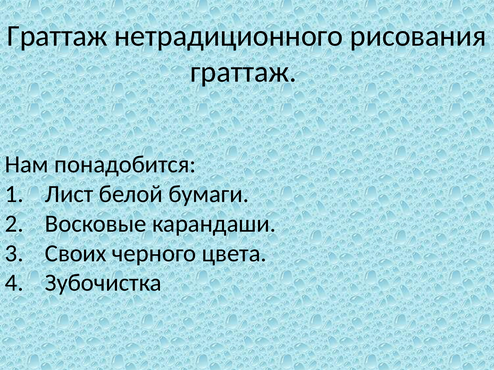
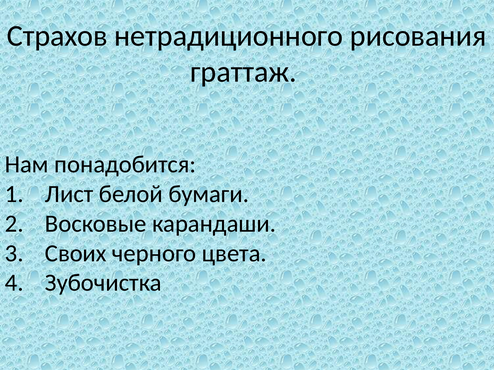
Граттаж at (57, 36): Граттаж -> Страхов
